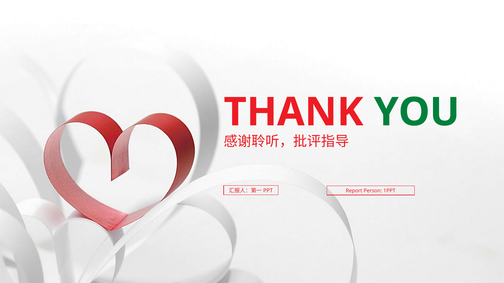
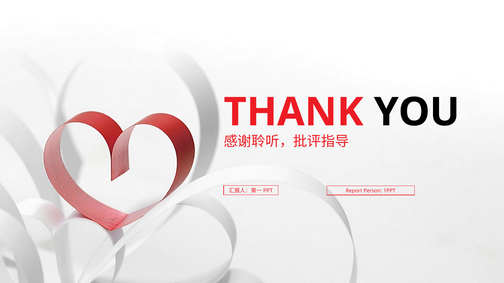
YOU colour: green -> black
